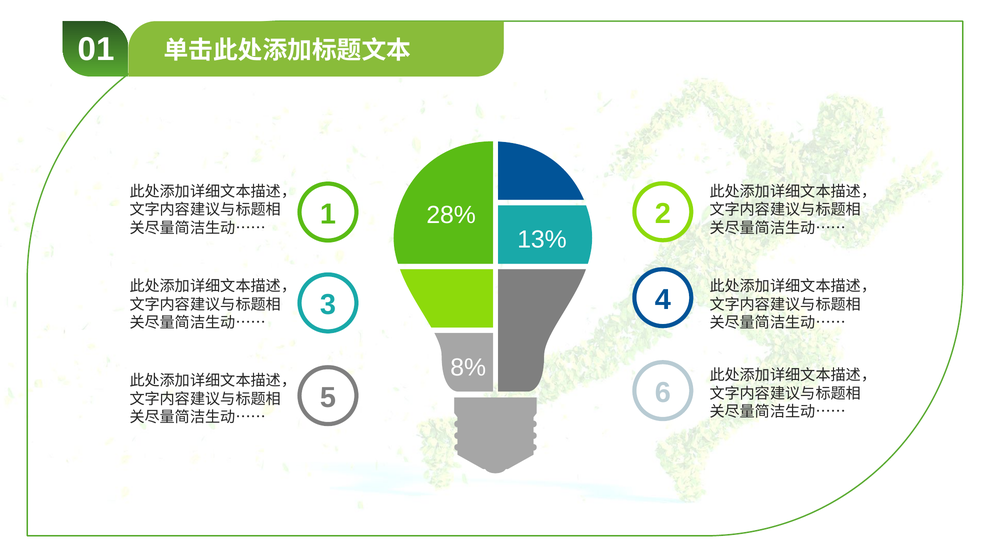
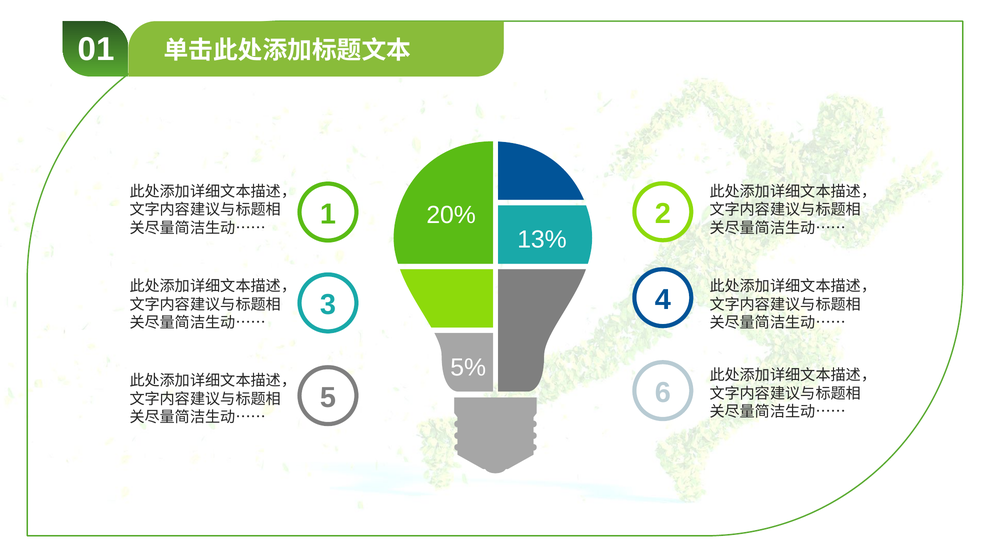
28%: 28% -> 20%
8%: 8% -> 5%
